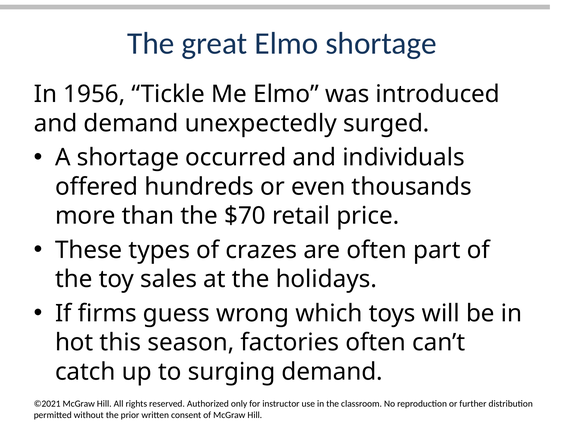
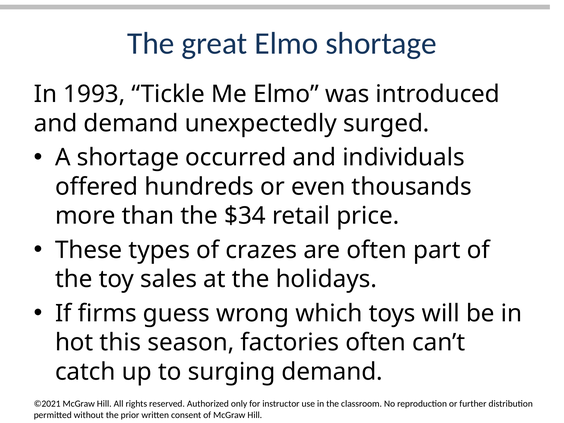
1956: 1956 -> 1993
$70: $70 -> $34
